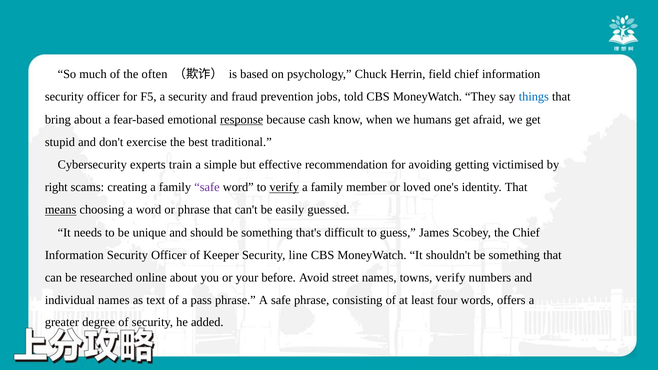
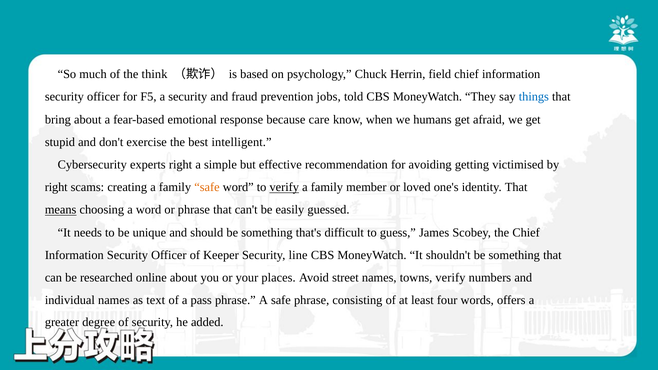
often: often -> think
response underline: present -> none
cash: cash -> care
traditional: traditional -> intelligent
experts train: train -> right
safe at (207, 187) colour: purple -> orange
before: before -> places
